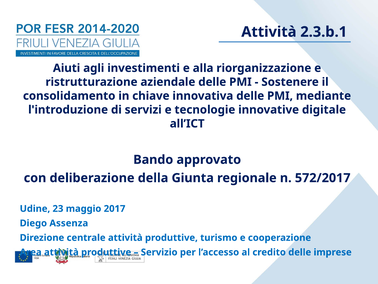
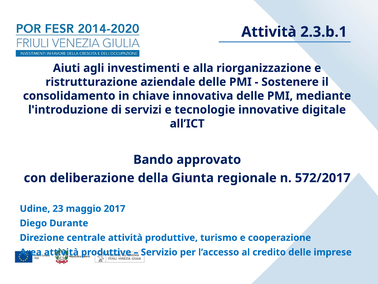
Assenza: Assenza -> Durante
